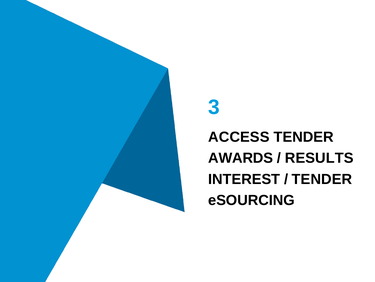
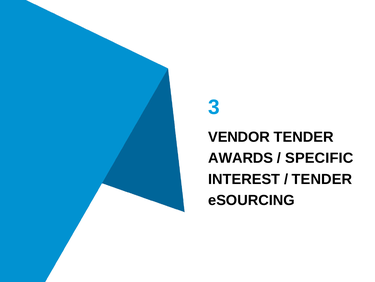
ACCESS: ACCESS -> VENDOR
RESULTS: RESULTS -> SPECIFIC
